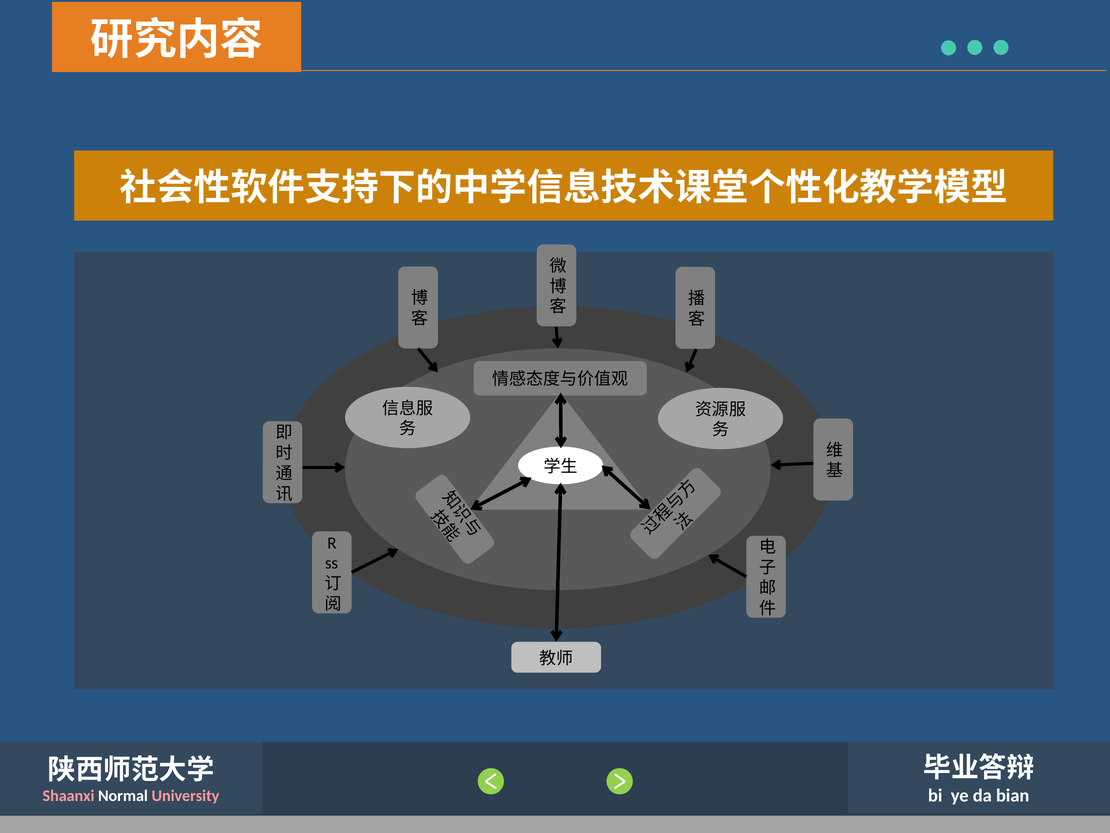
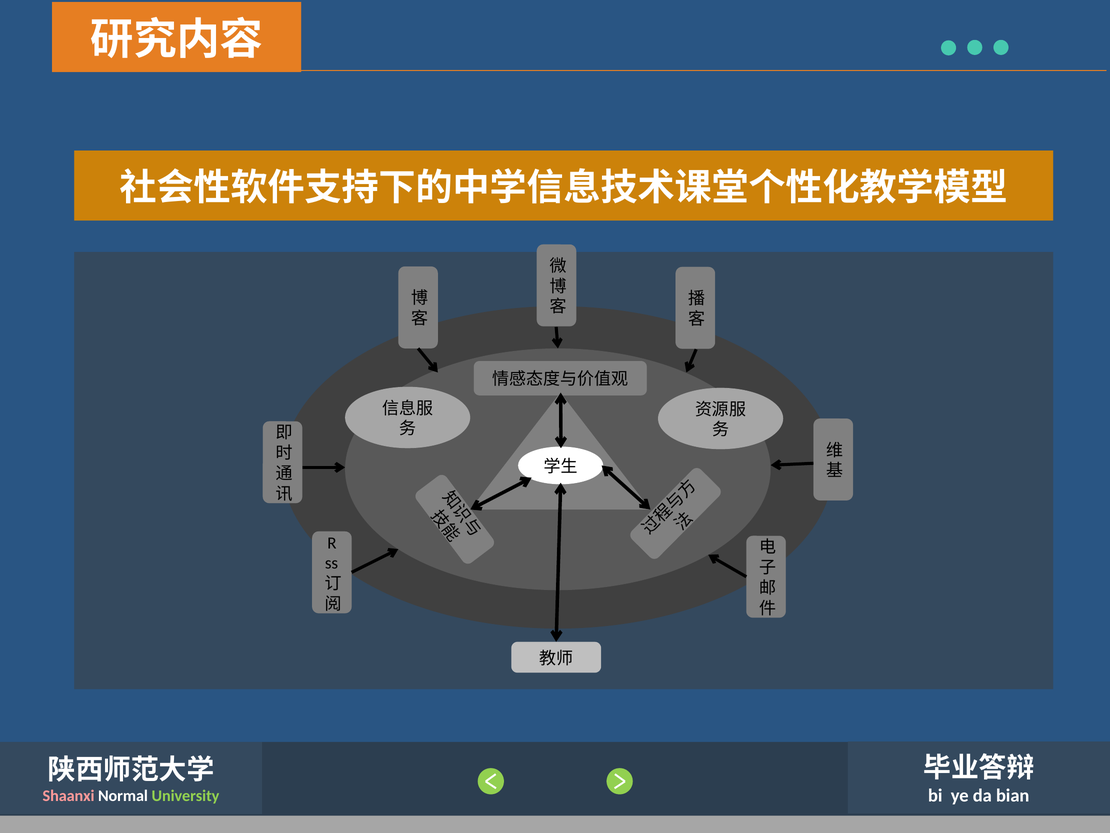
University colour: pink -> light green
